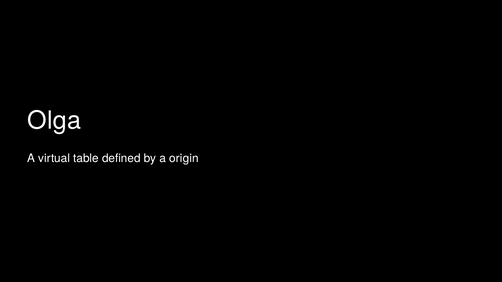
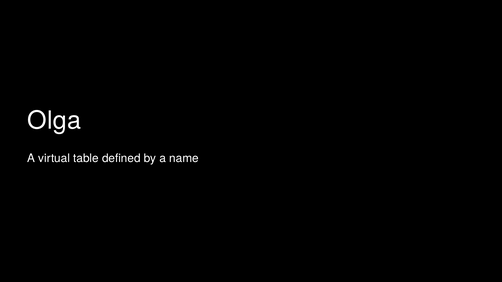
origin: origin -> name
